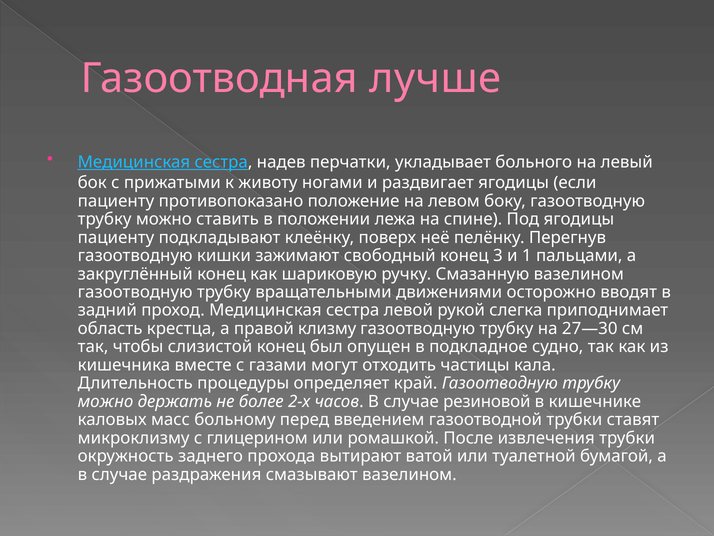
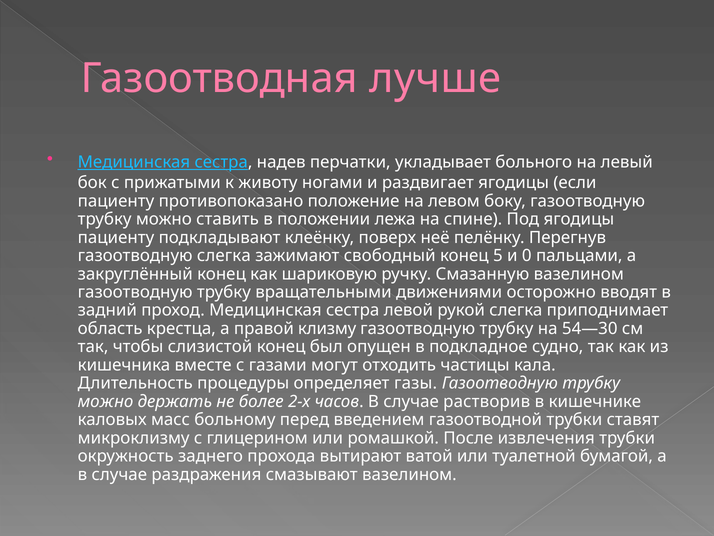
газоотводную кишки: кишки -> слегка
3: 3 -> 5
1: 1 -> 0
27—30: 27—30 -> 54—30
край: край -> газы
резиновой: резиновой -> растворив
